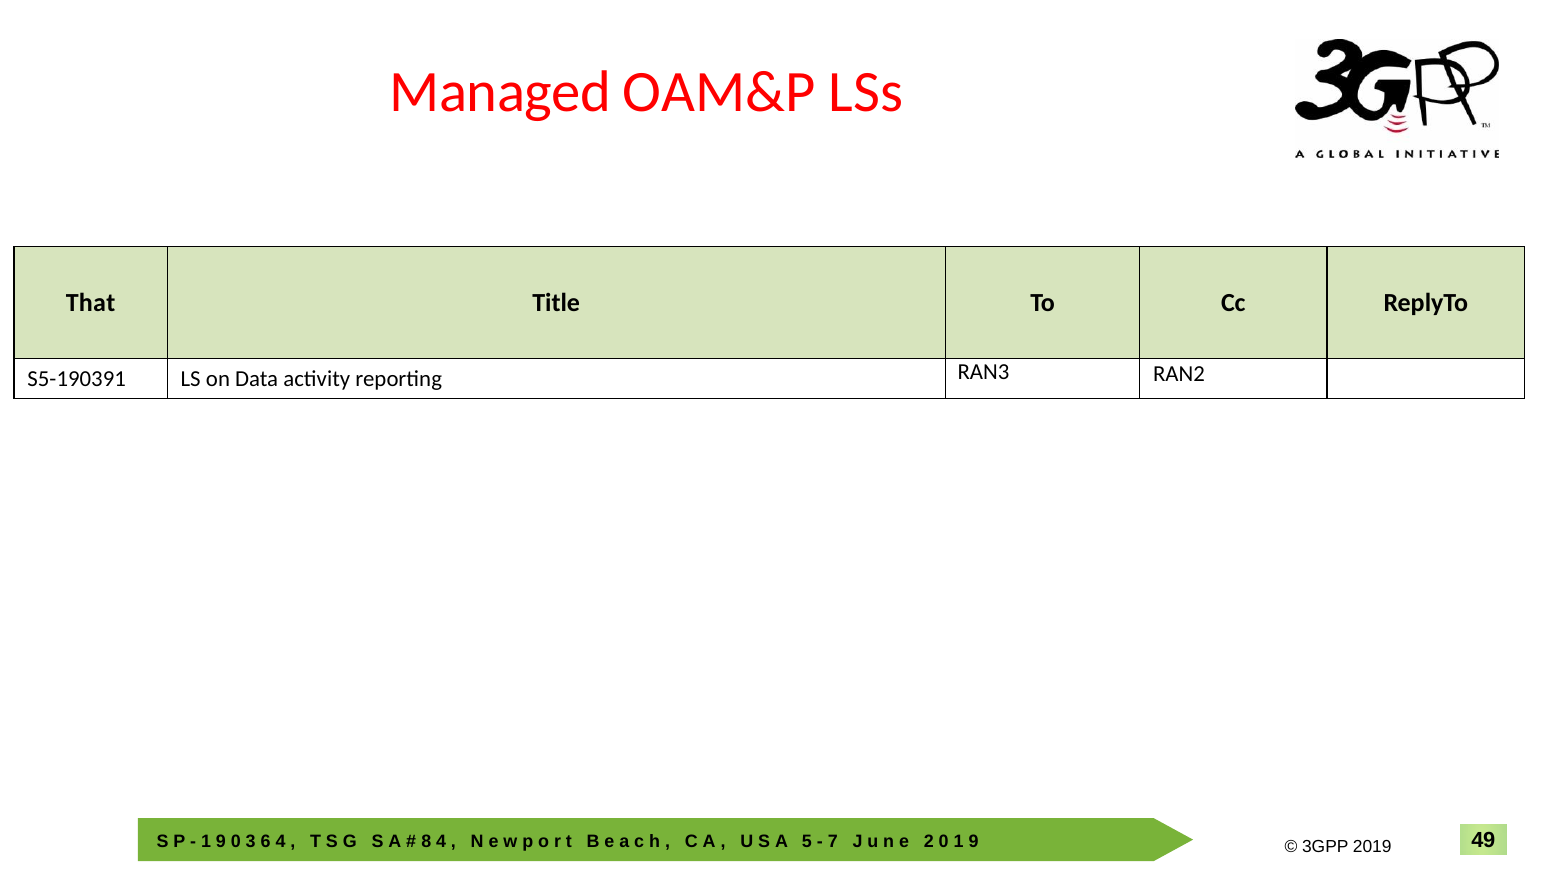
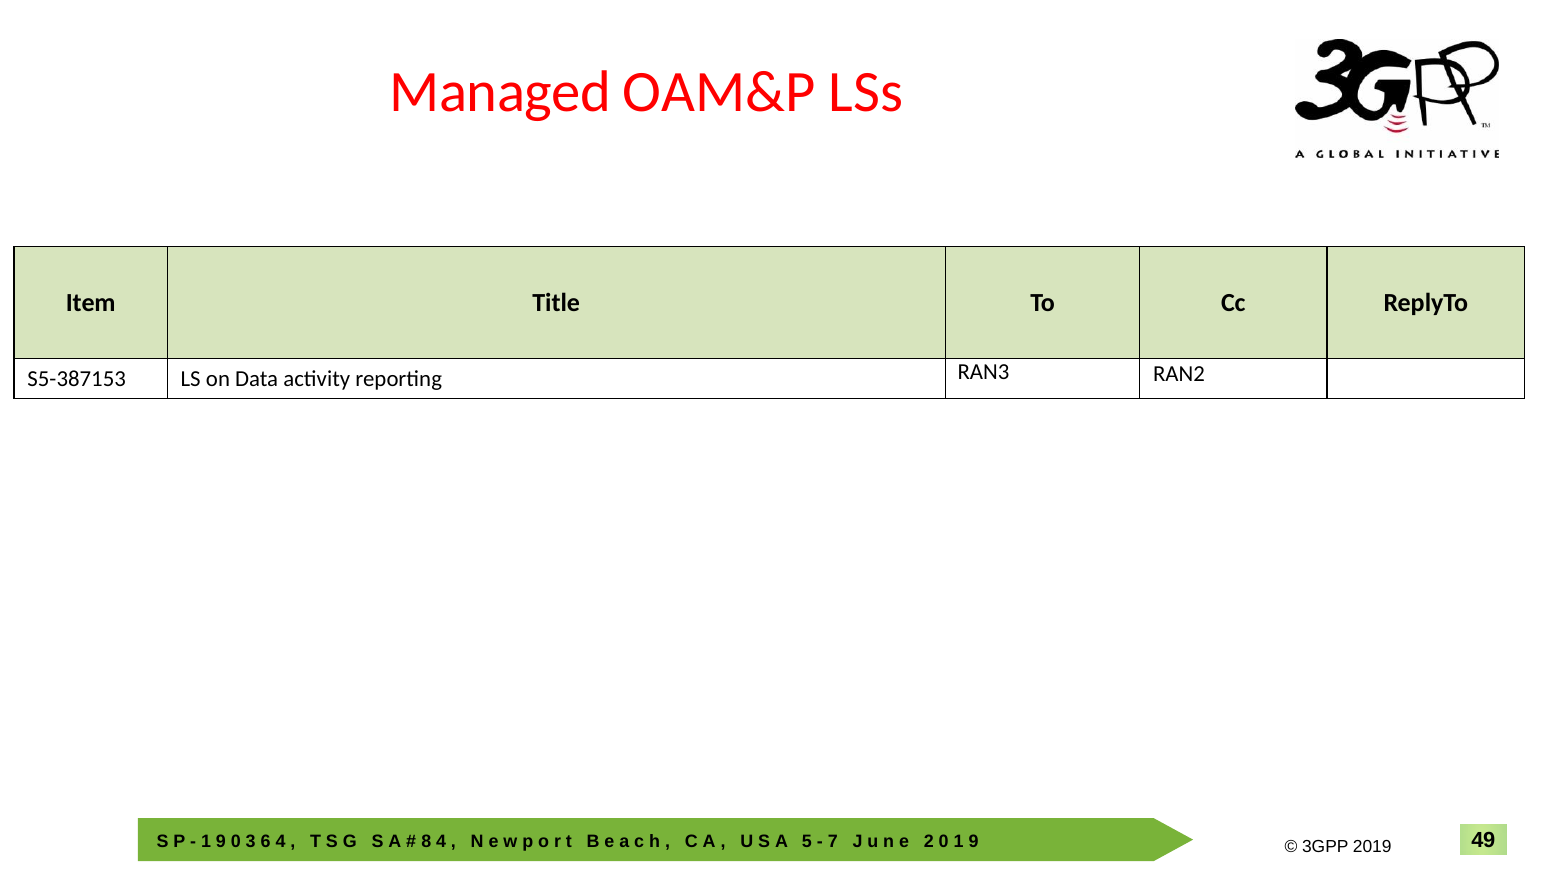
That: That -> Item
S5-190391: S5-190391 -> S5-387153
